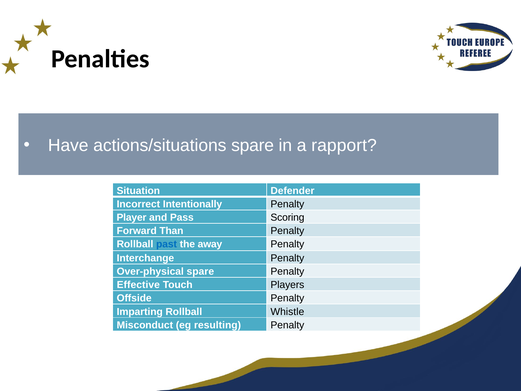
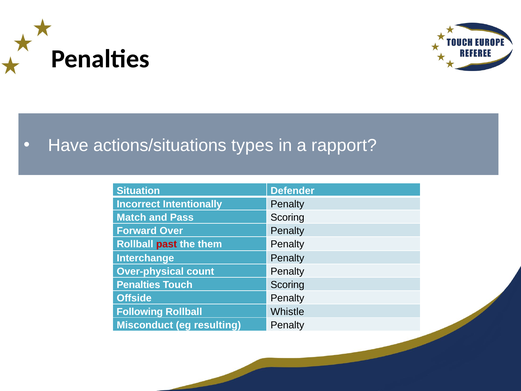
actions/situations spare: spare -> types
Player: Player -> Match
Than: Than -> Over
past colour: blue -> red
away: away -> them
Over-physical spare: spare -> count
Effective at (138, 285): Effective -> Penalties
Touch Players: Players -> Scoring
Imparting: Imparting -> Following
